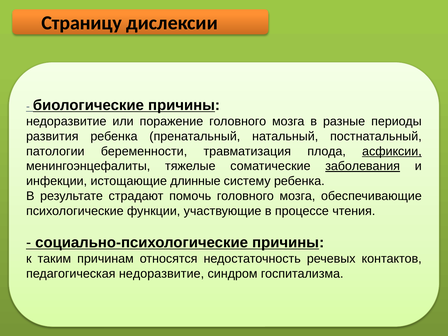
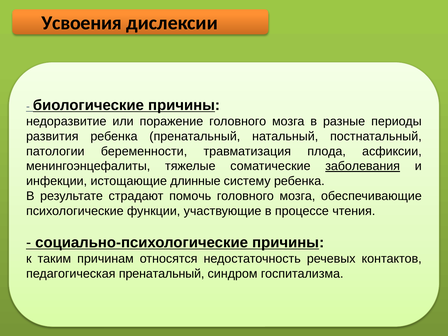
Страницу: Страницу -> Усвоения
асфиксии underline: present -> none
педагогическая недоразвитие: недоразвитие -> пренатальный
